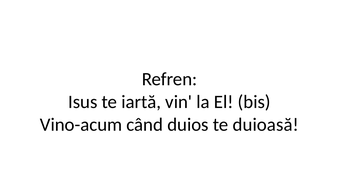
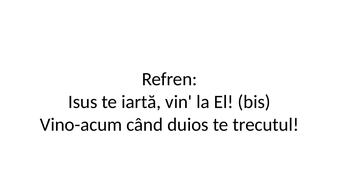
duioasă: duioasă -> trecutul
